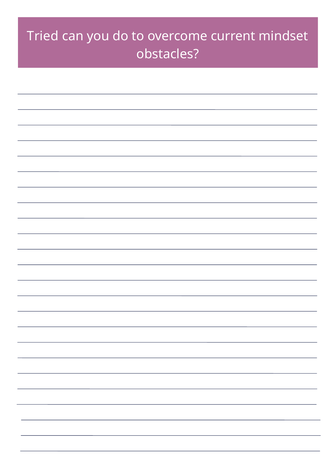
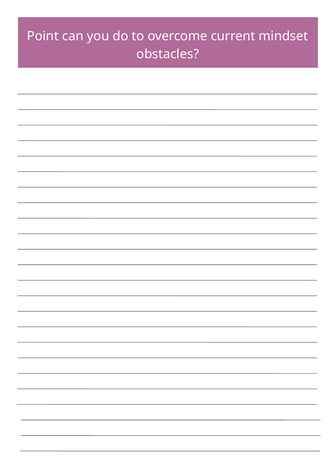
Tried: Tried -> Point
